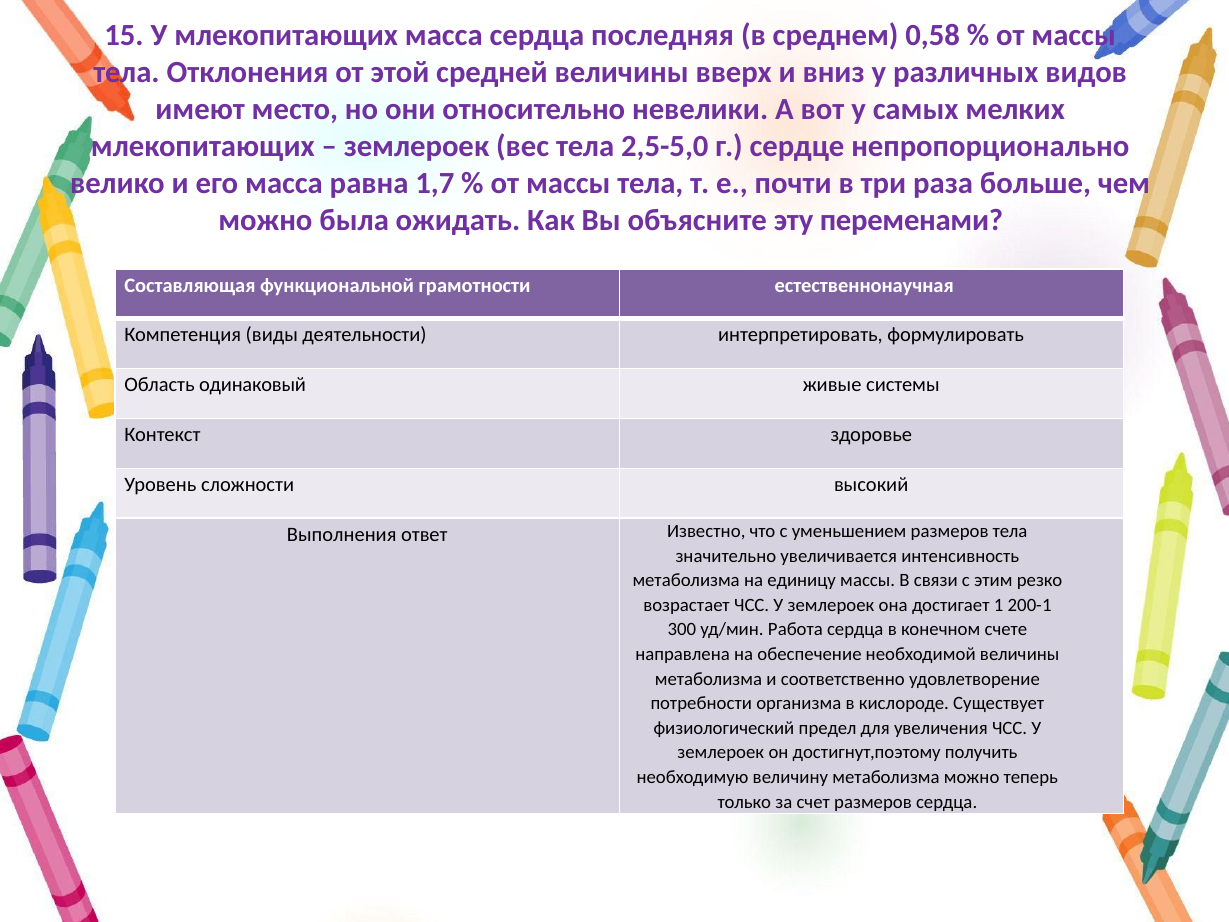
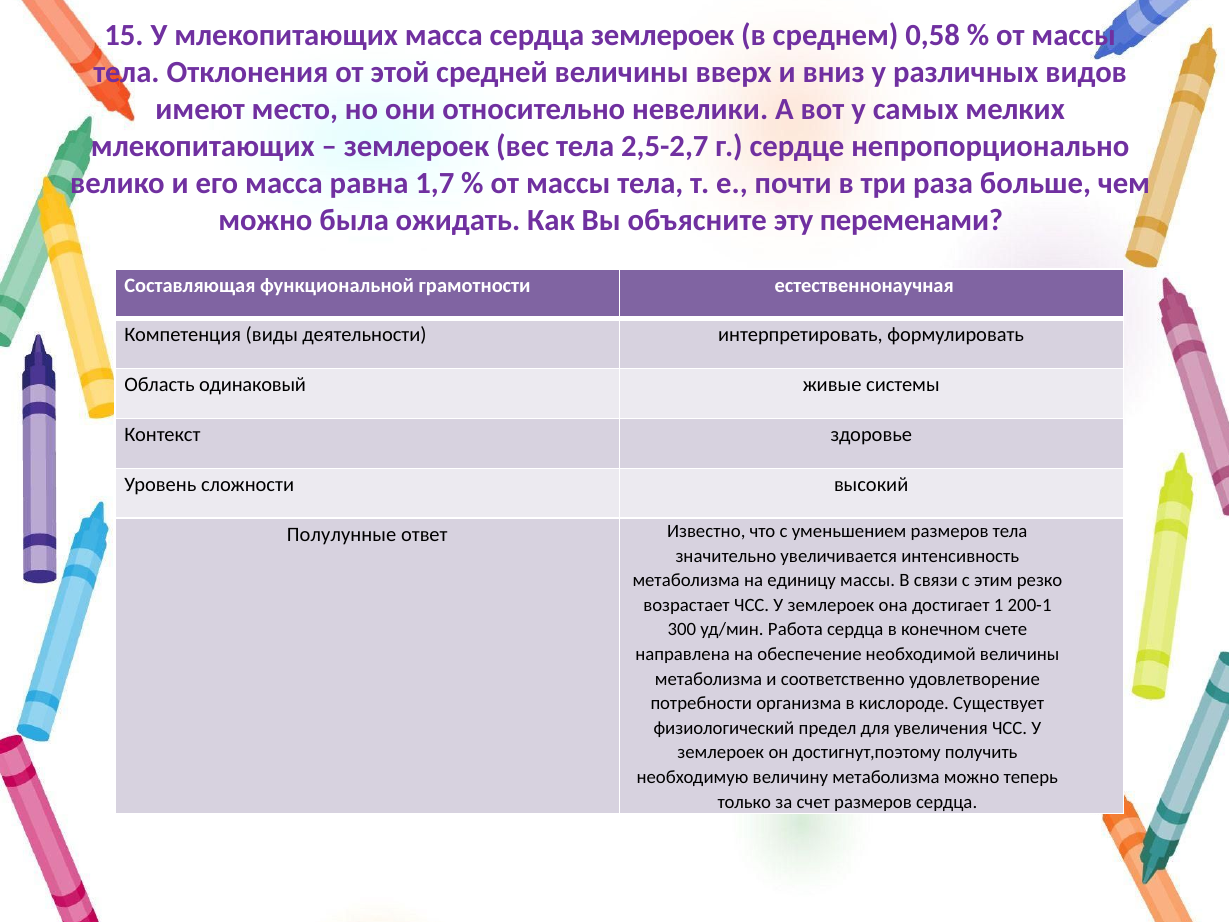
сердца последняя: последняя -> землероек
2,5-5,0: 2,5-5,0 -> 2,5-2,7
Выполнения: Выполнения -> Полулунные
